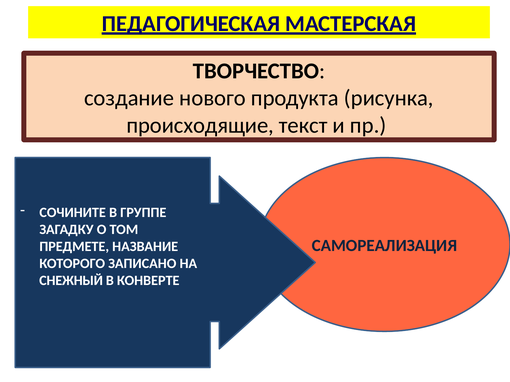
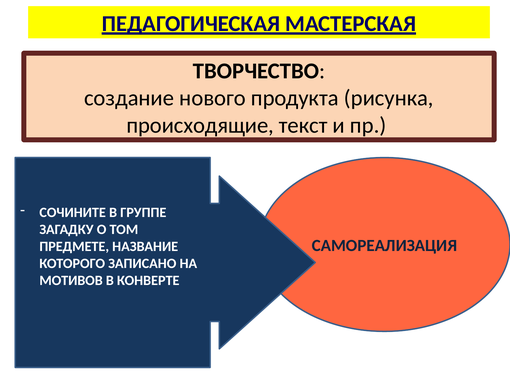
СНЕЖНЫЙ: СНЕЖНЫЙ -> МОТИВОВ
